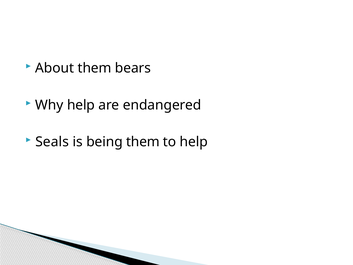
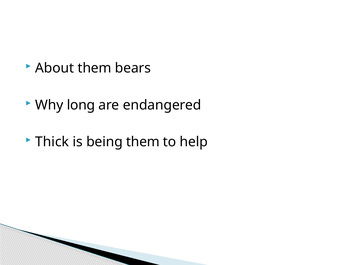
Why help: help -> long
Seals: Seals -> Thick
